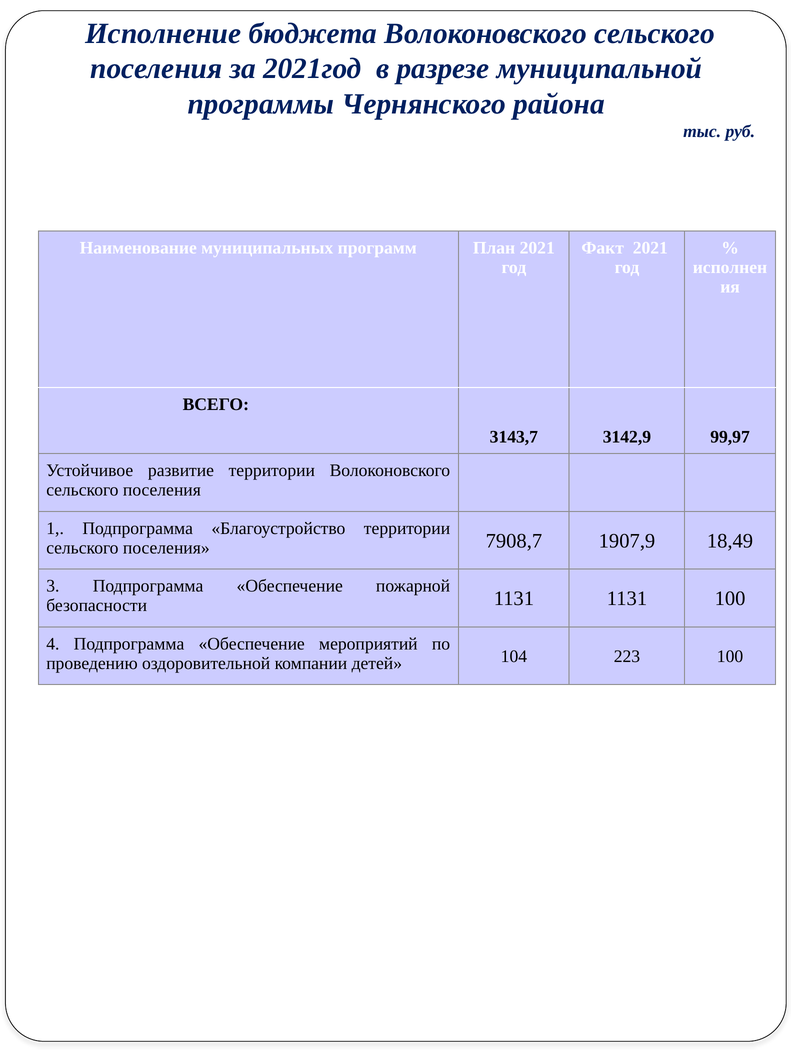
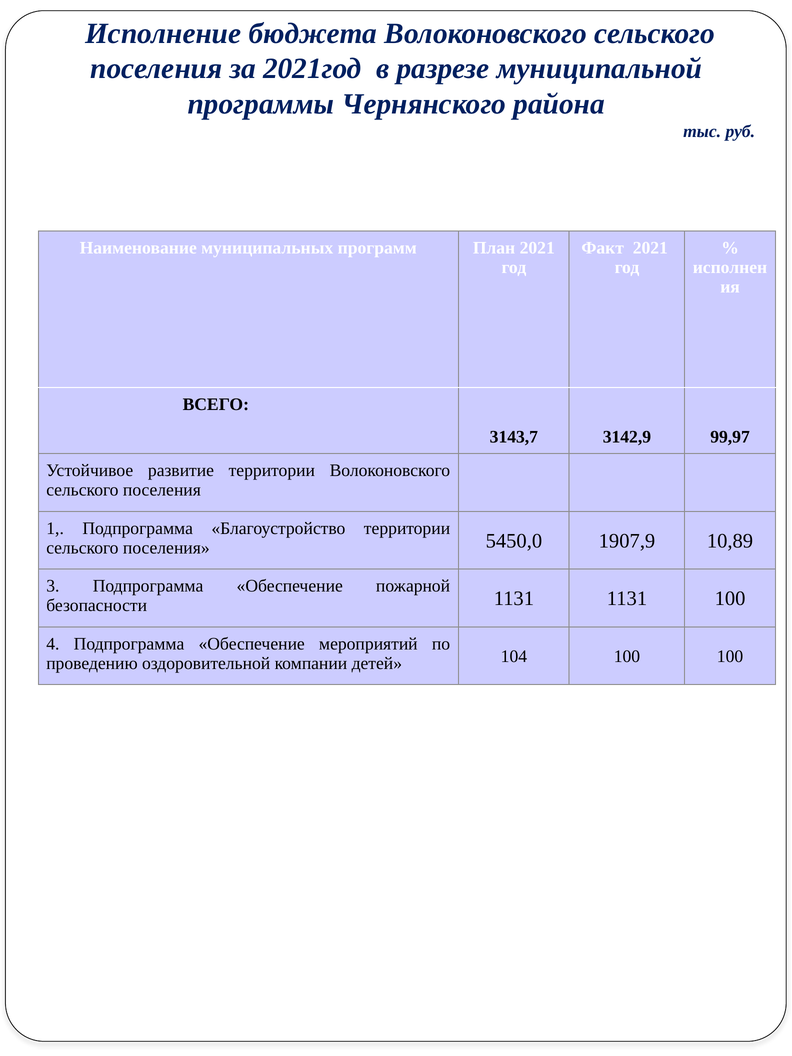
7908,7: 7908,7 -> 5450,0
18,49: 18,49 -> 10,89
104 223: 223 -> 100
